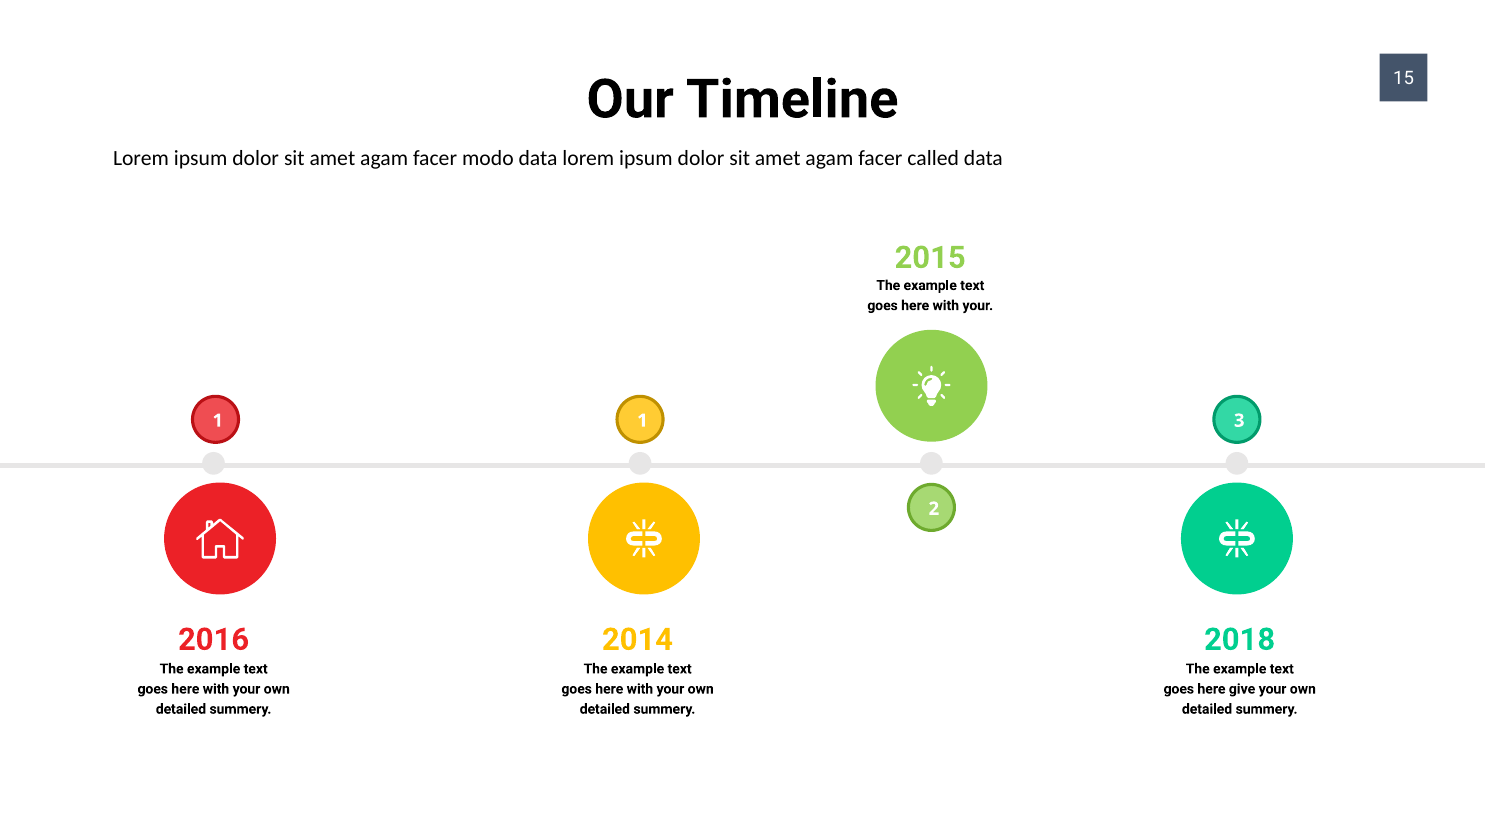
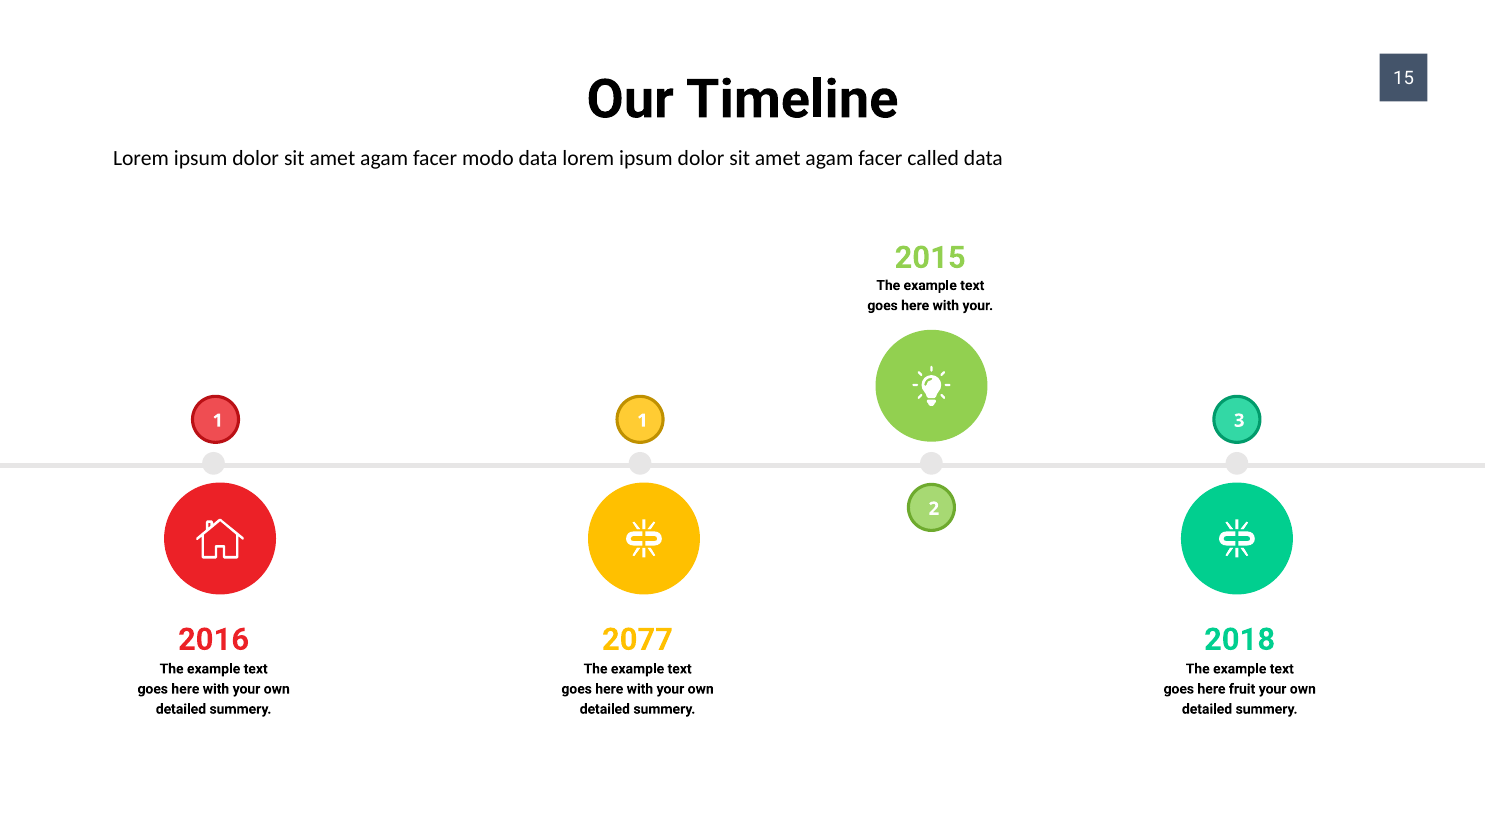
2014: 2014 -> 2077
give: give -> fruit
